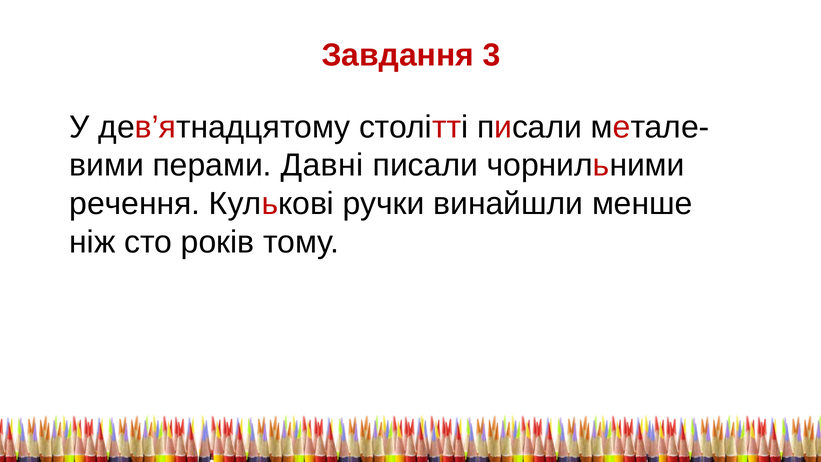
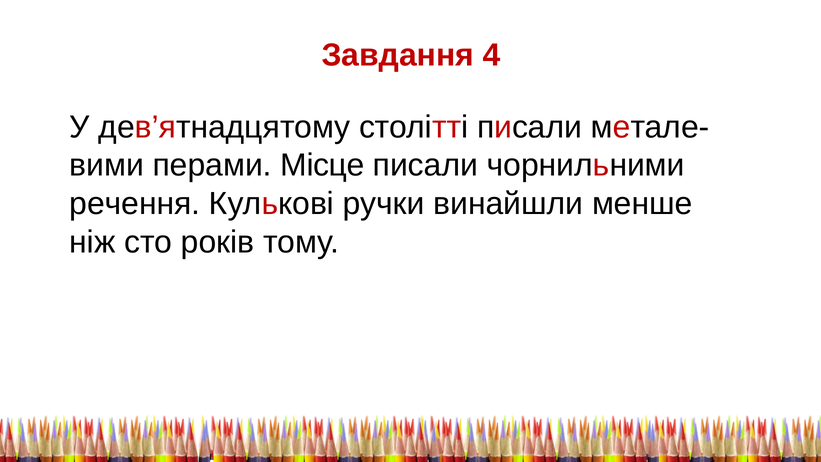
3: 3 -> 4
Давні: Давні -> Місце
